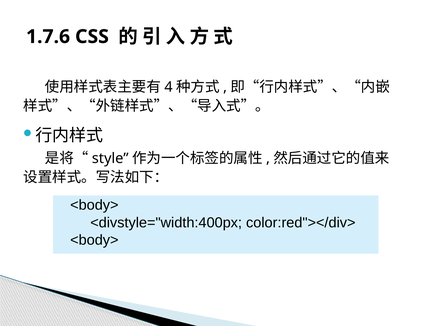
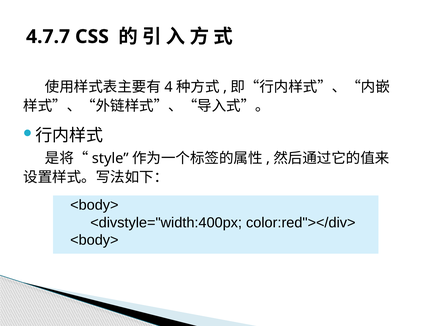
1.7.6: 1.7.6 -> 4.7.7
